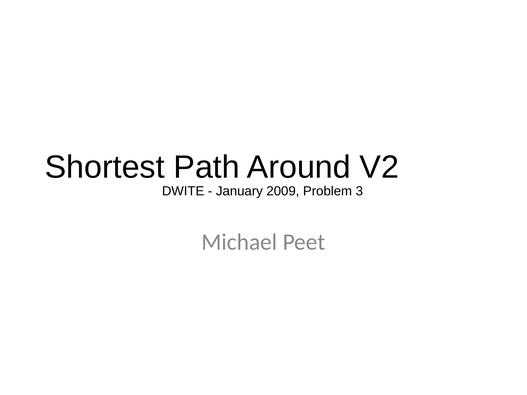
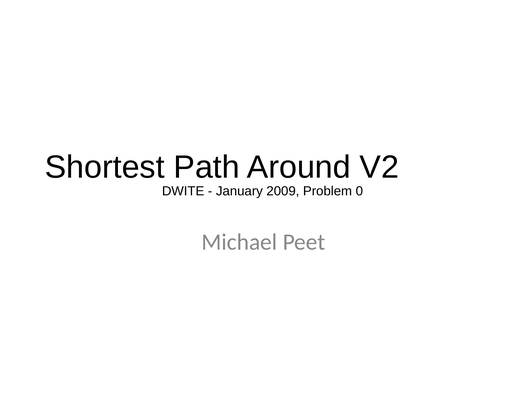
3: 3 -> 0
